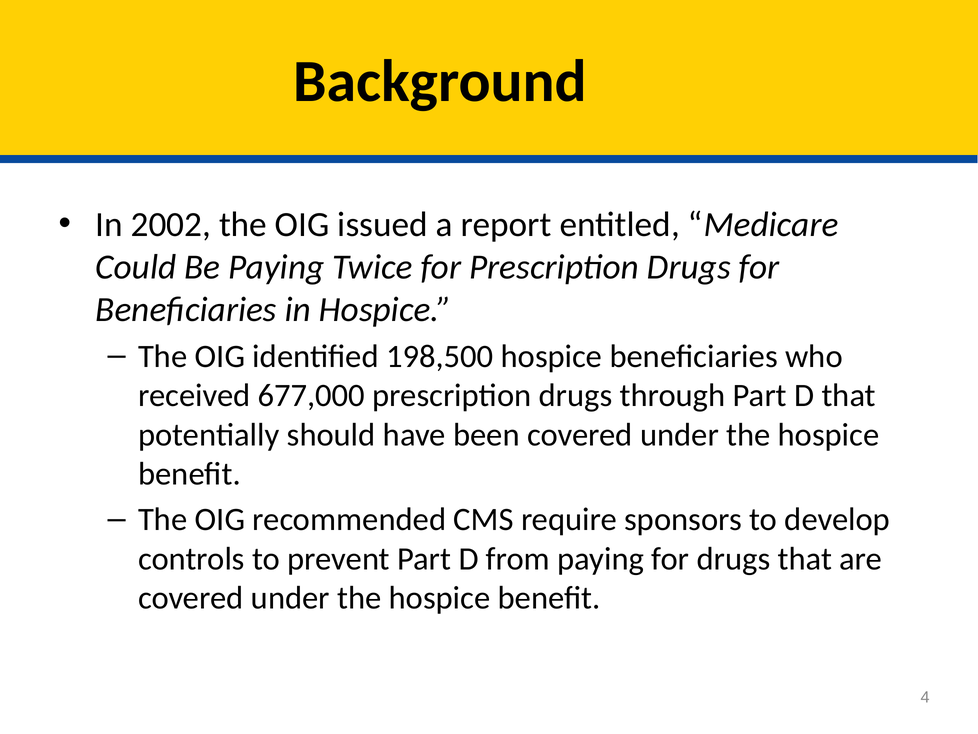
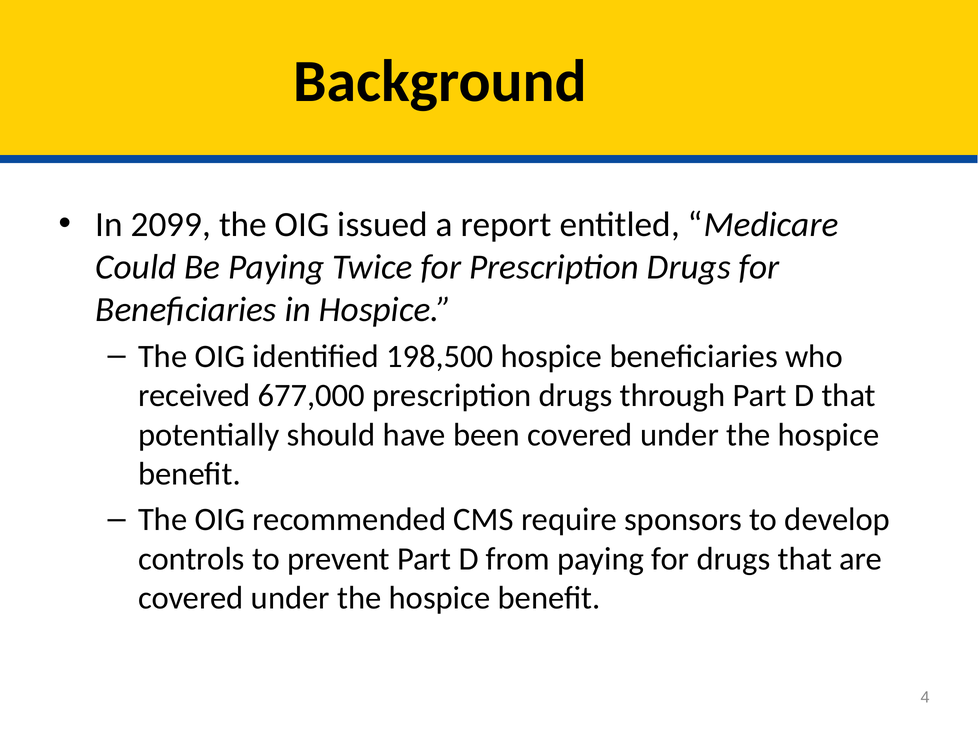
2002: 2002 -> 2099
